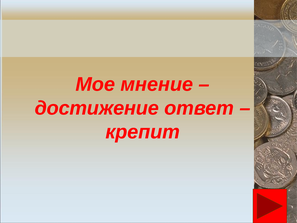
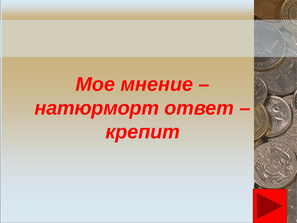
достижение: достижение -> натюрморт
